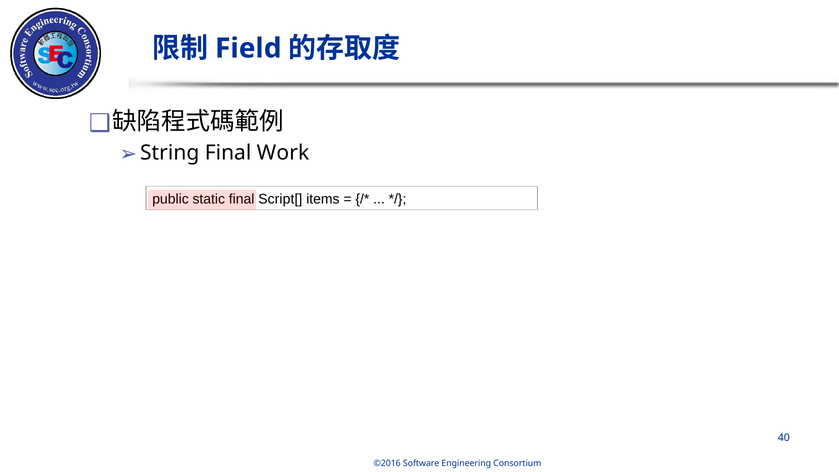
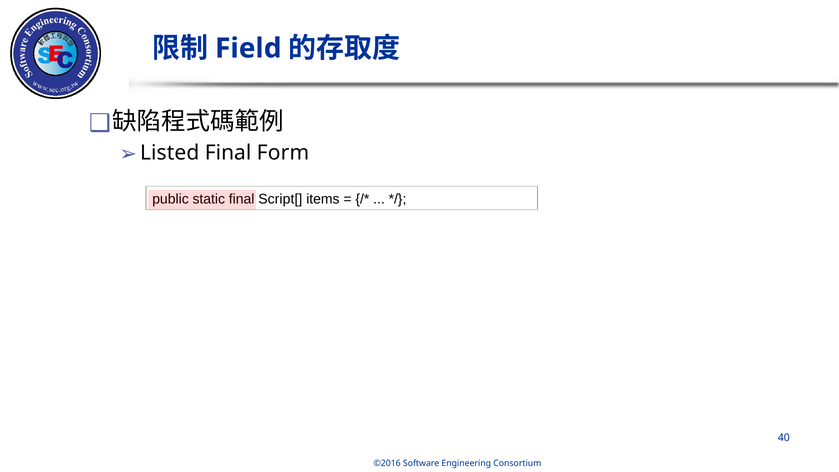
String: String -> Listed
Work: Work -> Form
